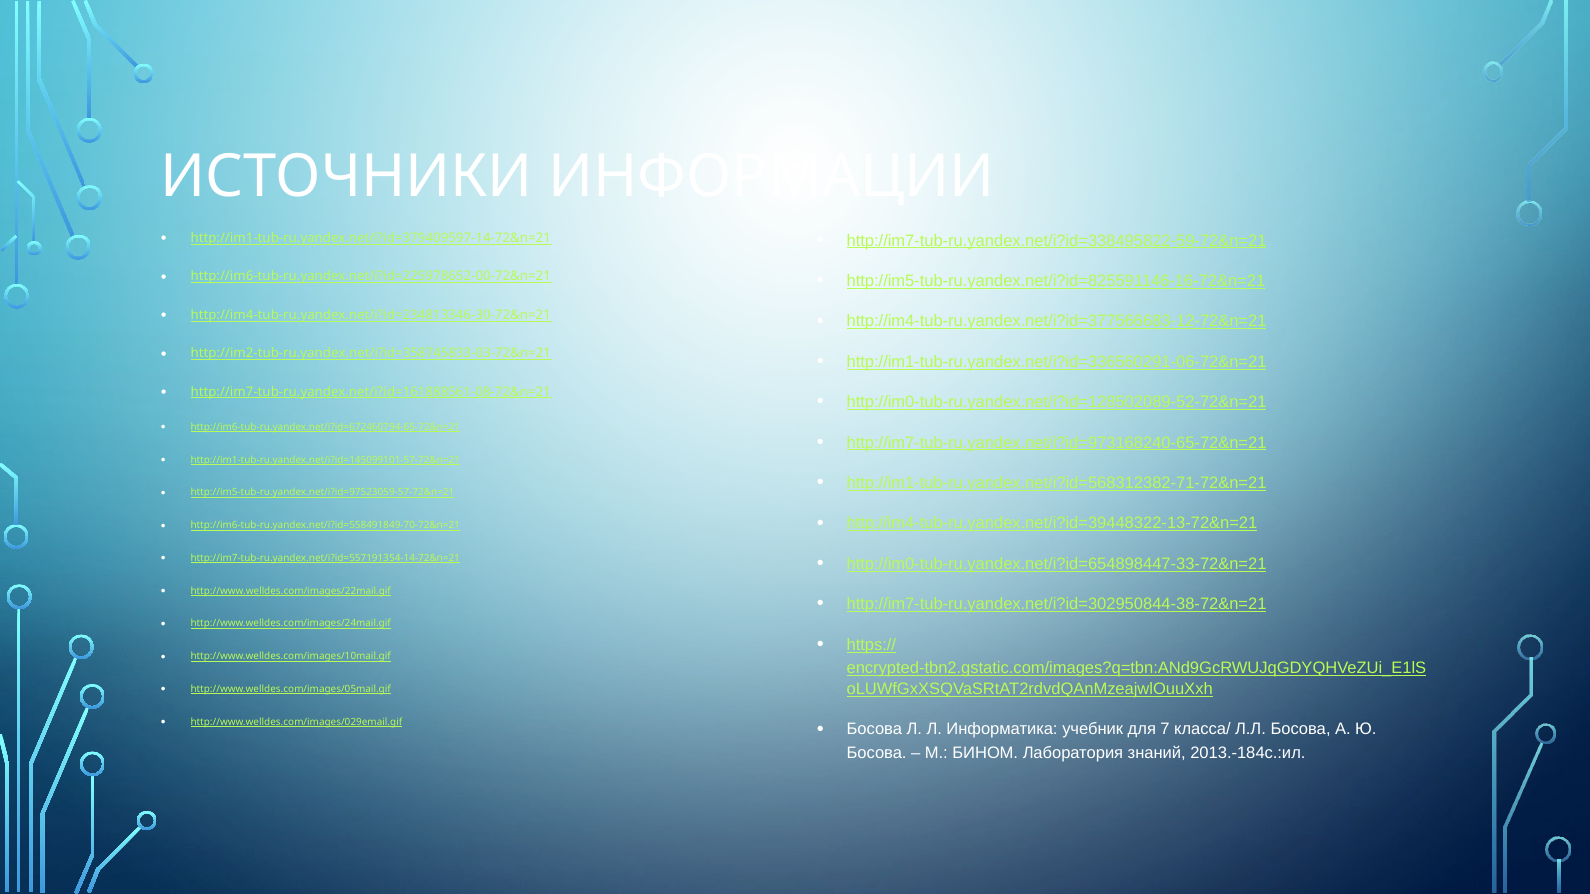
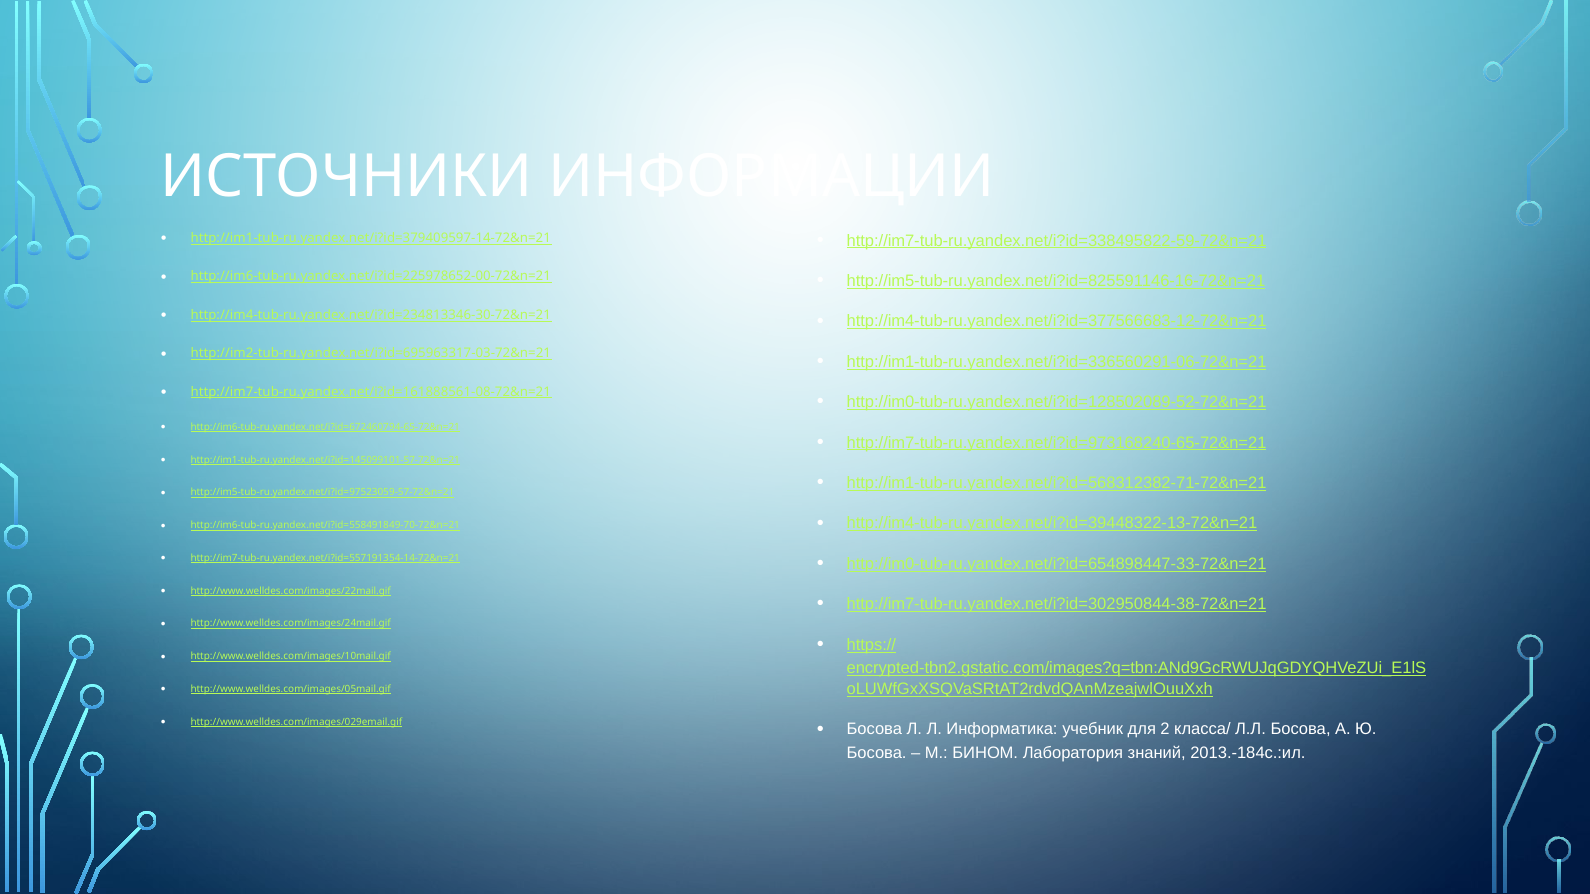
http://im2-tub-ru.yandex.net/i?id=358745833-03-72&n=21: http://im2-tub-ru.yandex.net/i?id=358745833-03-72&n=21 -> http://im2-tub-ru.yandex.net/i?id=695963317-03-72&n=21
7: 7 -> 2
